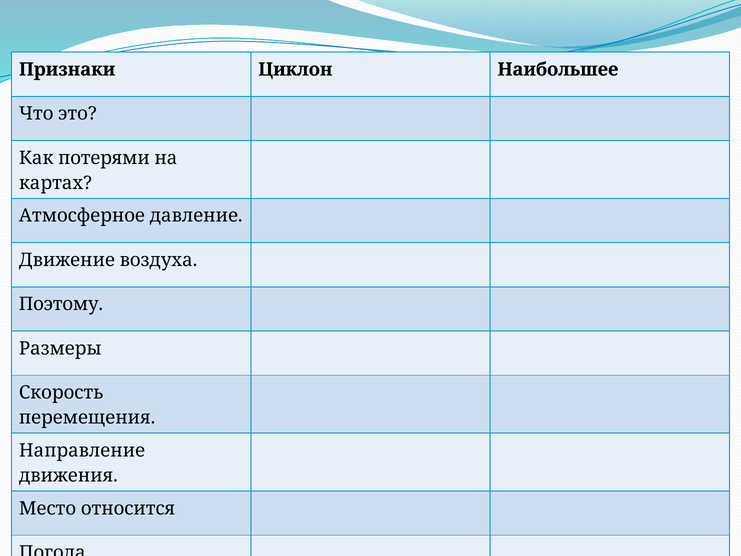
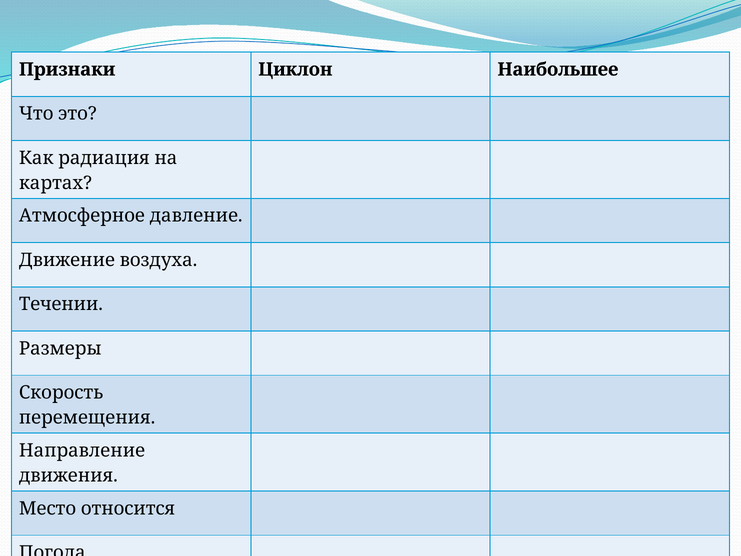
потерями: потерями -> радиация
Поэтому: Поэтому -> Течении
